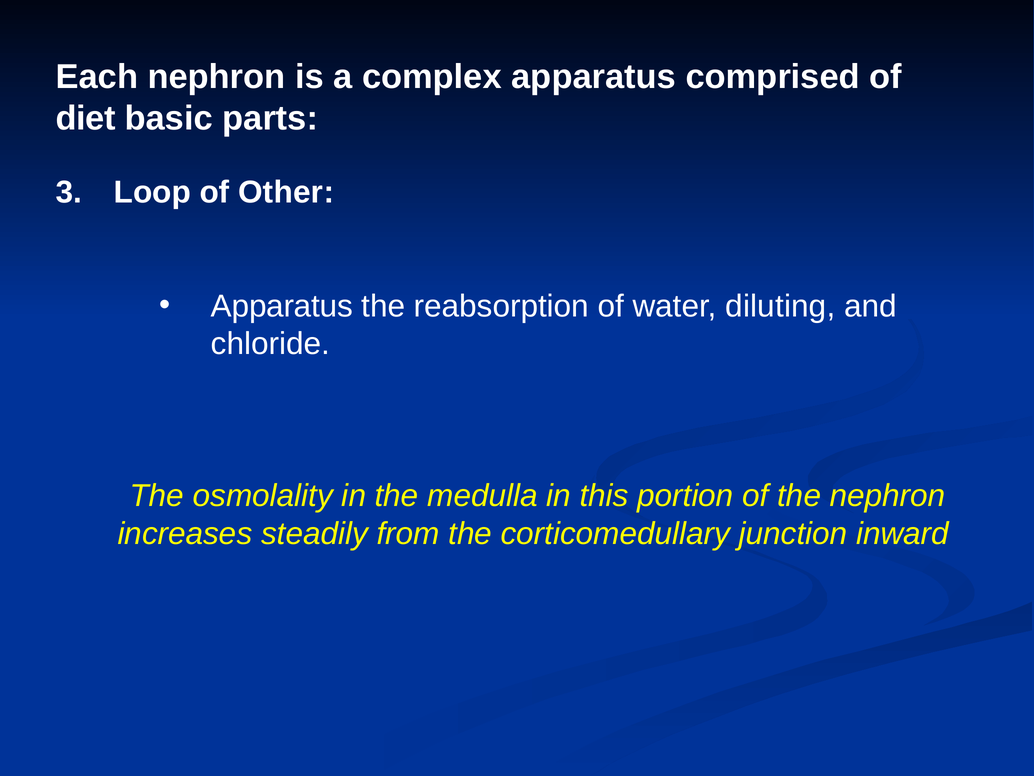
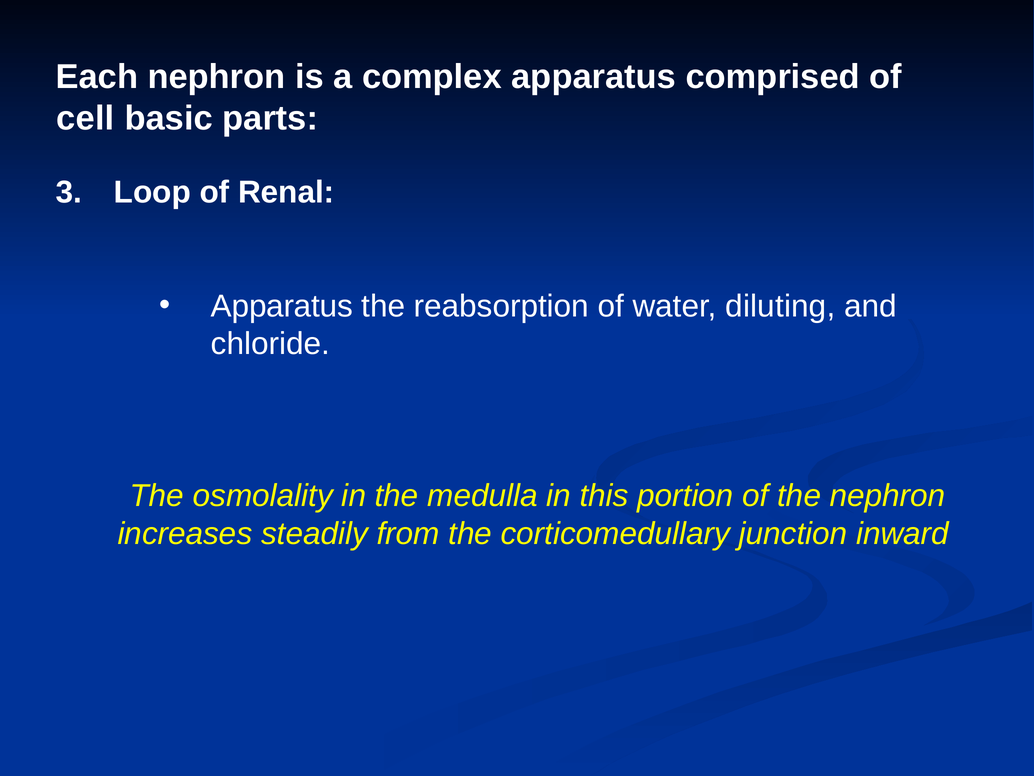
diet: diet -> cell
Other: Other -> Renal
